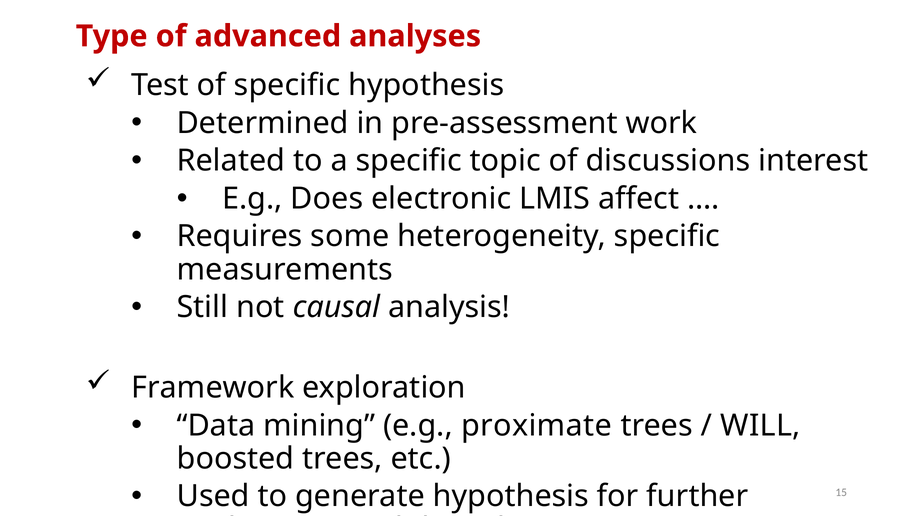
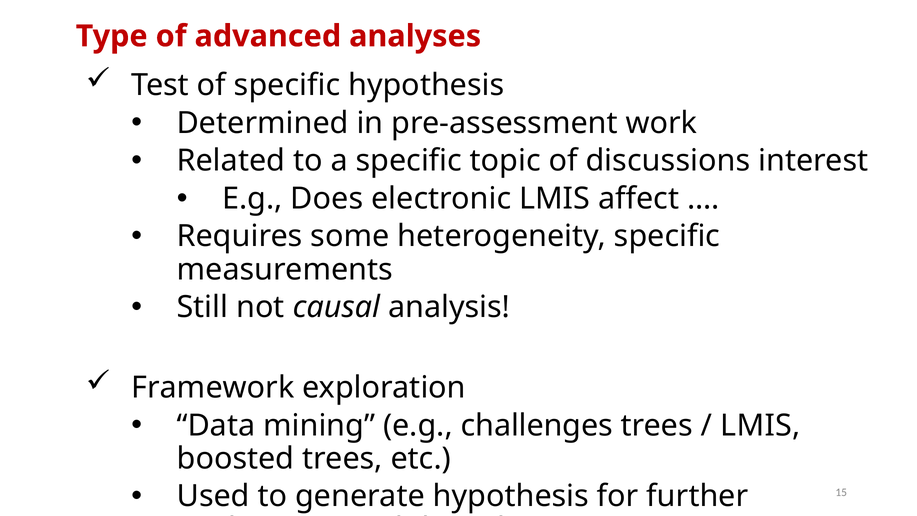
proximate: proximate -> challenges
WILL at (761, 425): WILL -> LMIS
